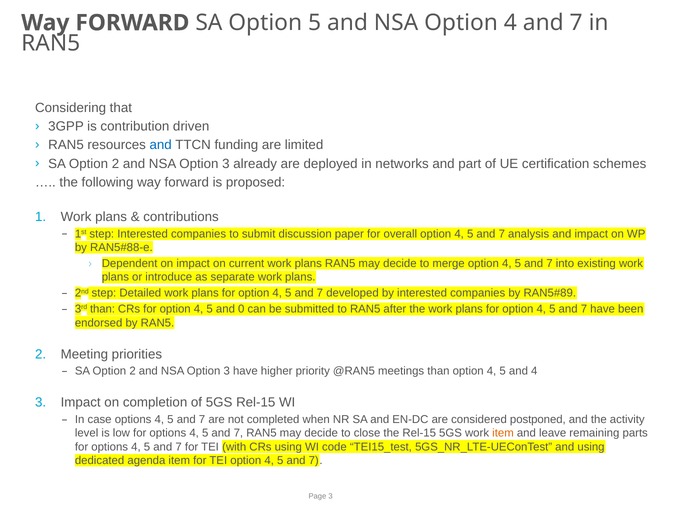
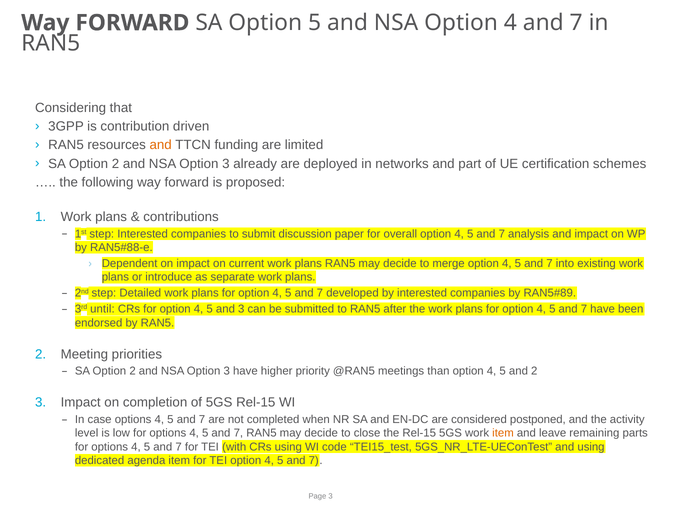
and at (161, 145) colour: blue -> orange
3rd than: than -> until
and 0: 0 -> 3
and 4: 4 -> 2
